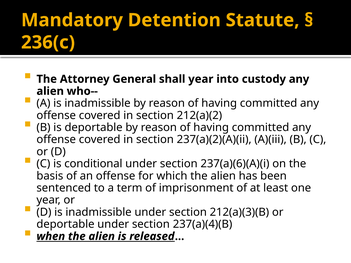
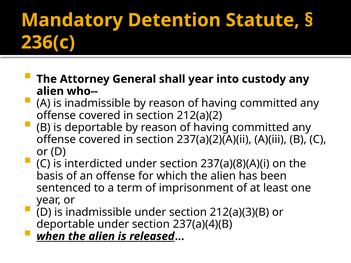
conditional: conditional -> interdicted
237(a)(6)(A)(i: 237(a)(6)(A)(i -> 237(a)(8)(A)(i
